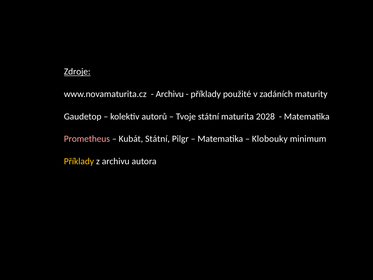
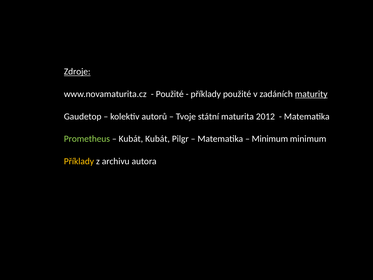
Archivu at (170, 94): Archivu -> Použité
maturity underline: none -> present
2028: 2028 -> 2012
Prometheus colour: pink -> light green
Kubát Státní: Státní -> Kubát
Klobouky at (270, 139): Klobouky -> Minimum
